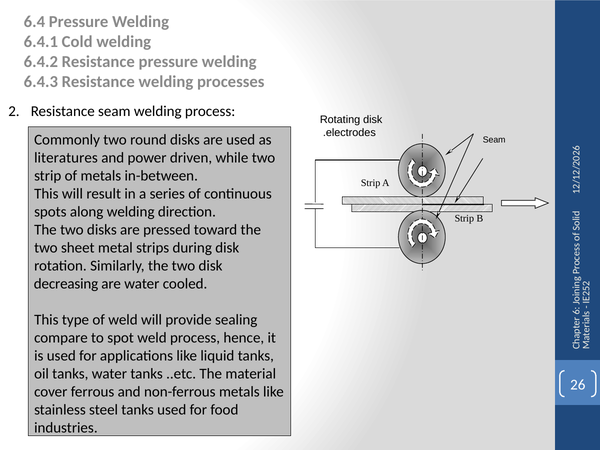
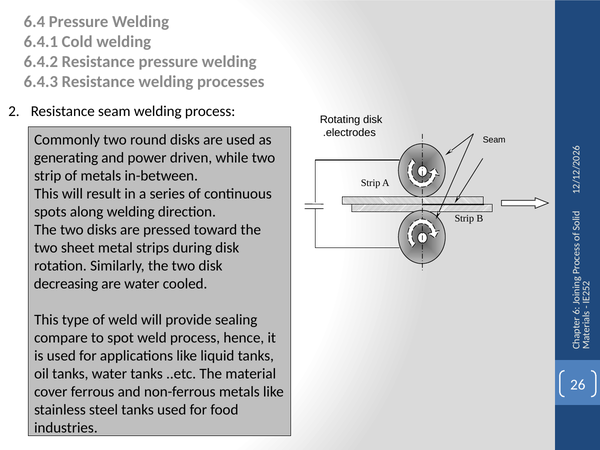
literatures: literatures -> generating
